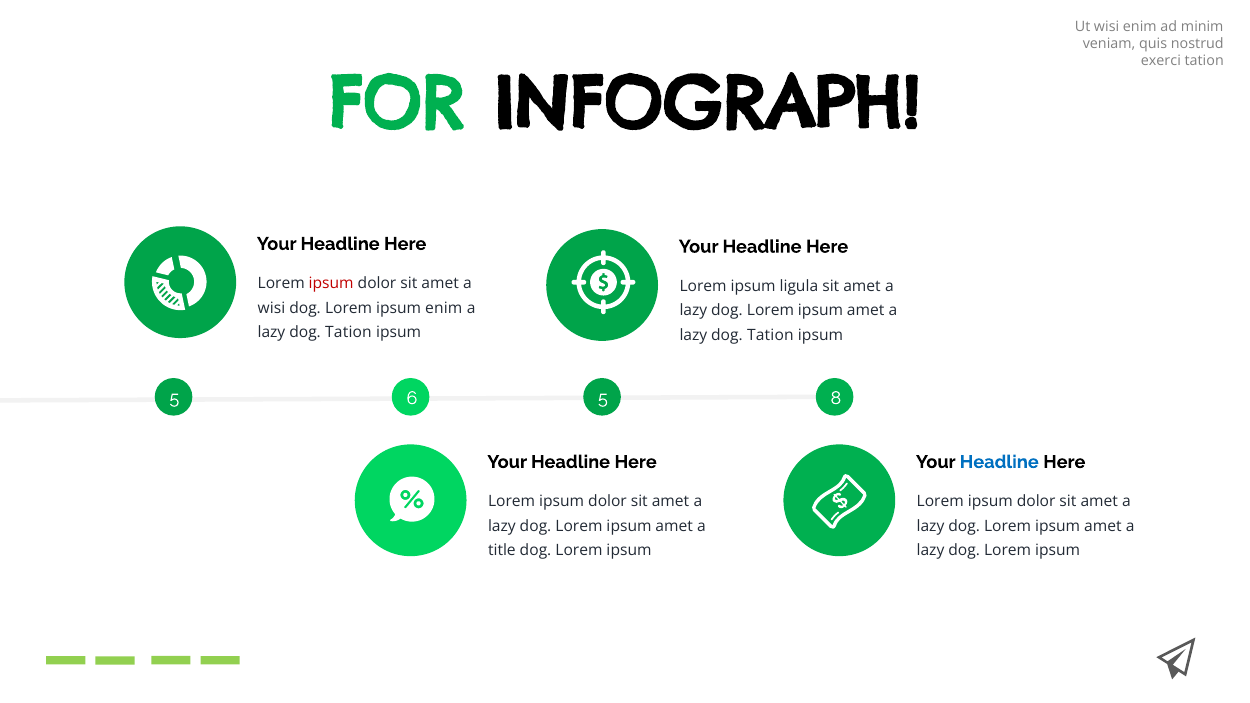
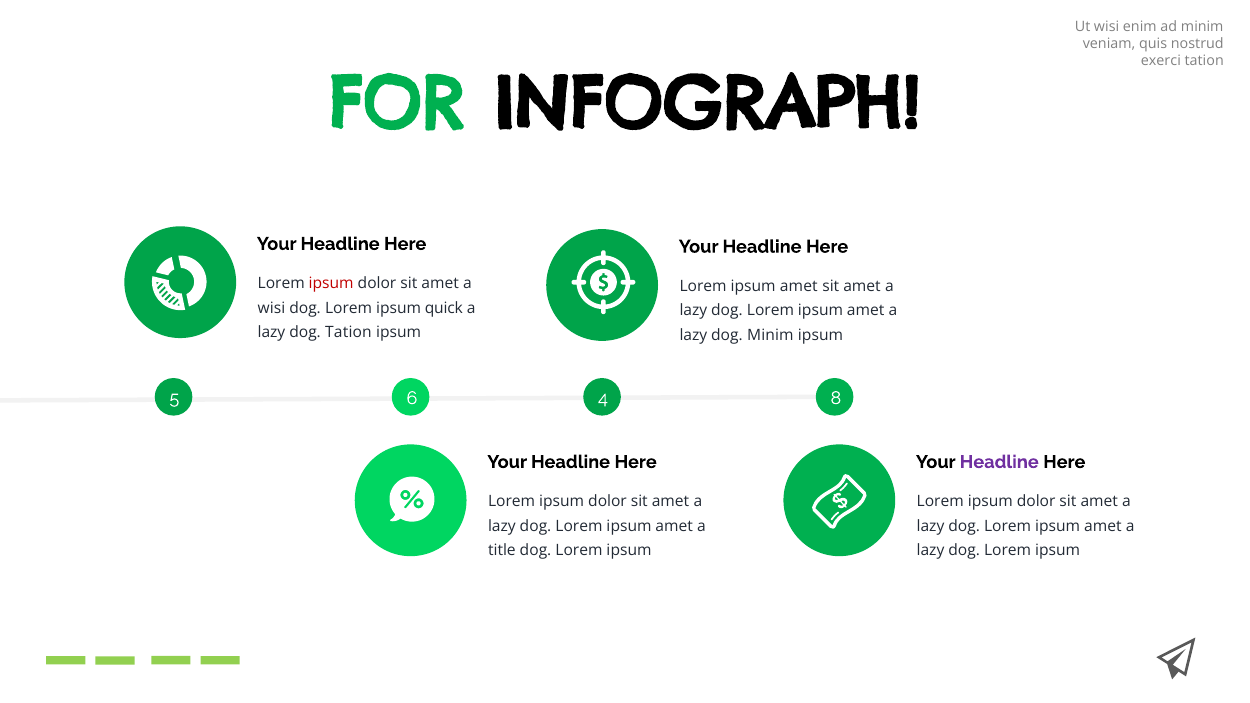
ligula at (799, 287): ligula -> amet
ipsum enim: enim -> quick
Tation at (770, 335): Tation -> Minim
6 5: 5 -> 4
Headline at (999, 462) colour: blue -> purple
